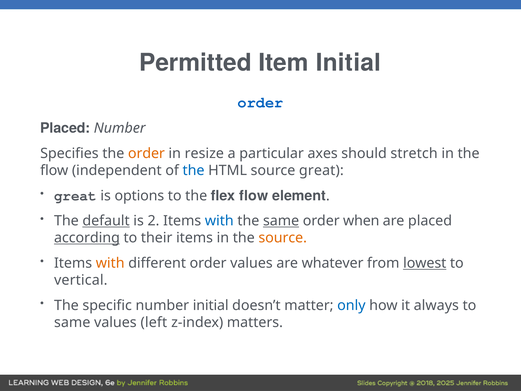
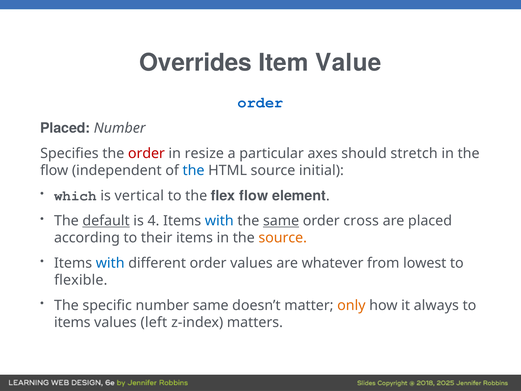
Permitted: Permitted -> Overrides
Item Initial: Initial -> Value
order at (146, 153) colour: orange -> red
source great: great -> initial
great at (75, 196): great -> which
options: options -> vertical
2: 2 -> 4
when: when -> cross
according underline: present -> none
with at (110, 263) colour: orange -> blue
lowest underline: present -> none
vertical: vertical -> flexible
number initial: initial -> same
only colour: blue -> orange
same at (72, 322): same -> items
